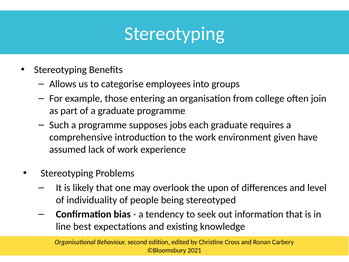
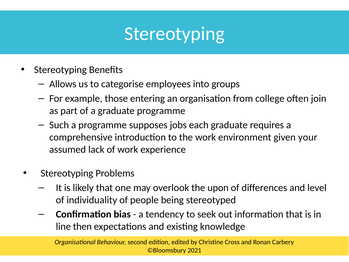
have: have -> your
best: best -> then
